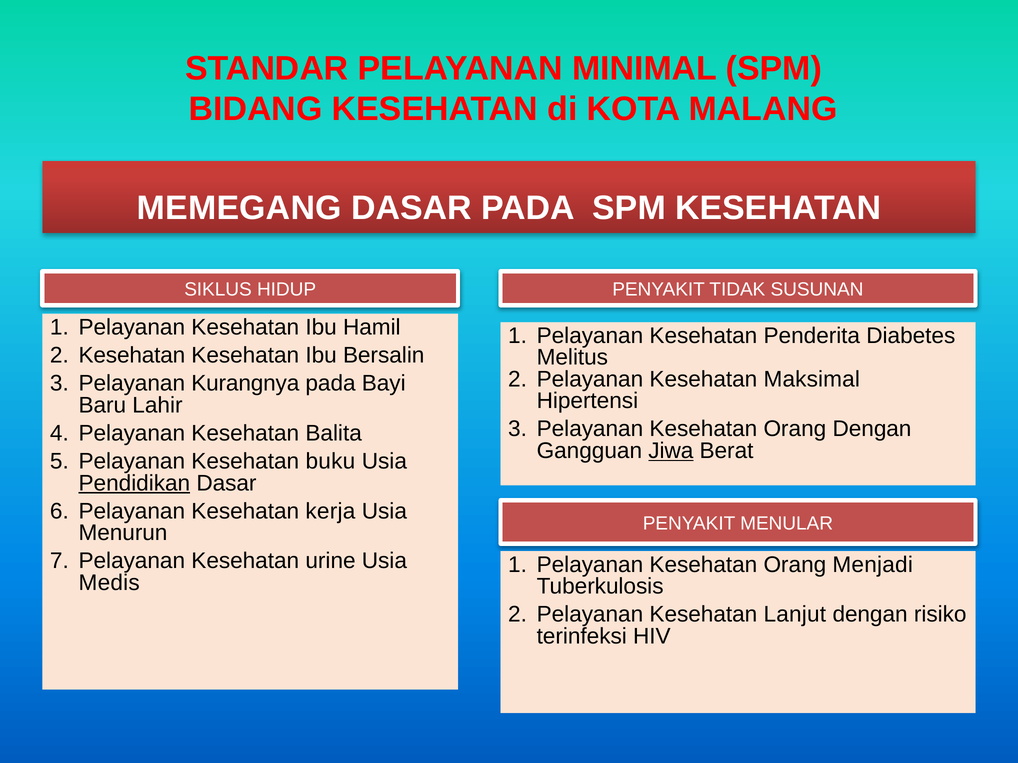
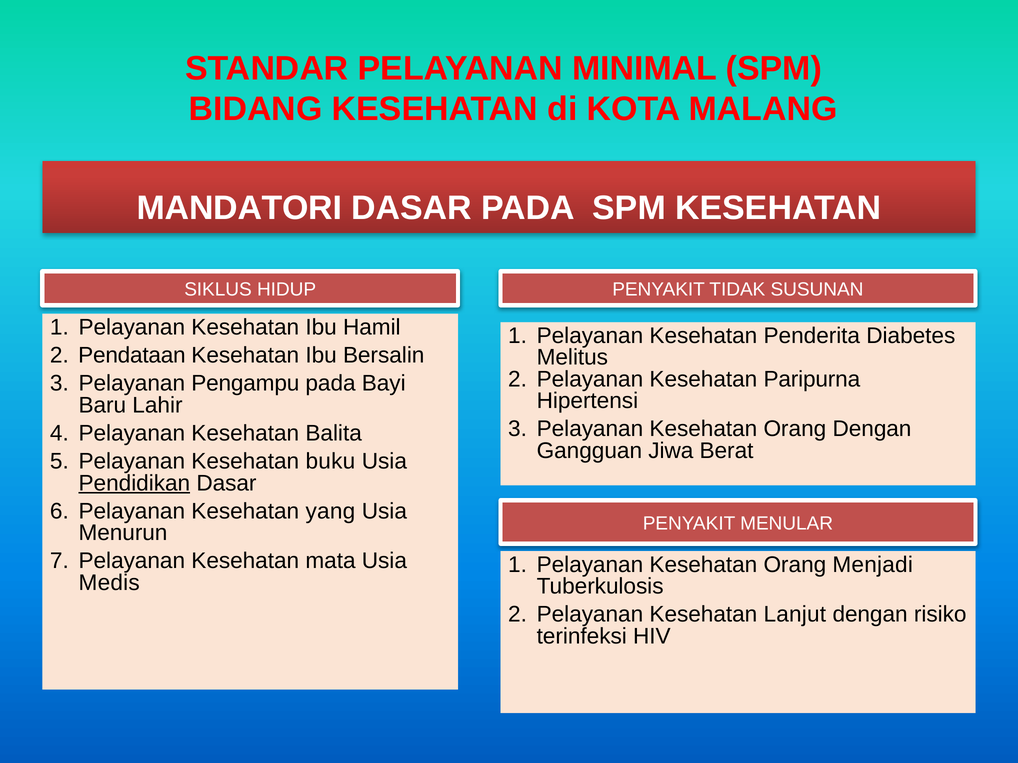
MEMEGANG: MEMEGANG -> MANDATORI
Kesehatan at (132, 356): Kesehatan -> Pendataan
Maksimal: Maksimal -> Paripurna
Kurangnya: Kurangnya -> Pengampu
Jiwa underline: present -> none
kerja: kerja -> yang
urine: urine -> mata
